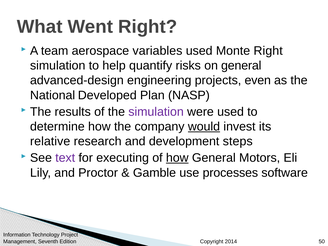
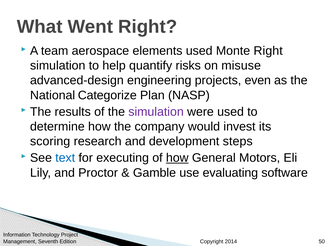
variables: variables -> elements
on general: general -> misuse
Developed: Developed -> Categorize
would underline: present -> none
relative: relative -> scoring
text colour: purple -> blue
processes: processes -> evaluating
